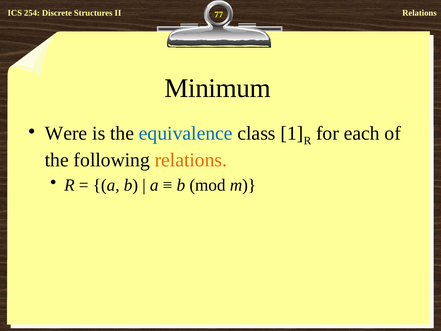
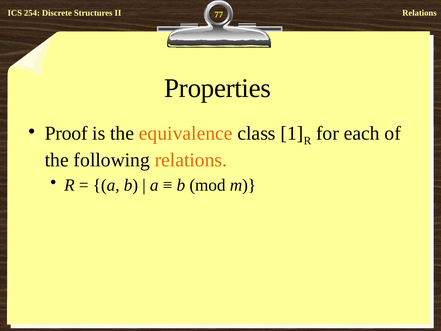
Minimum: Minimum -> Properties
Were: Were -> Proof
equivalence colour: blue -> orange
